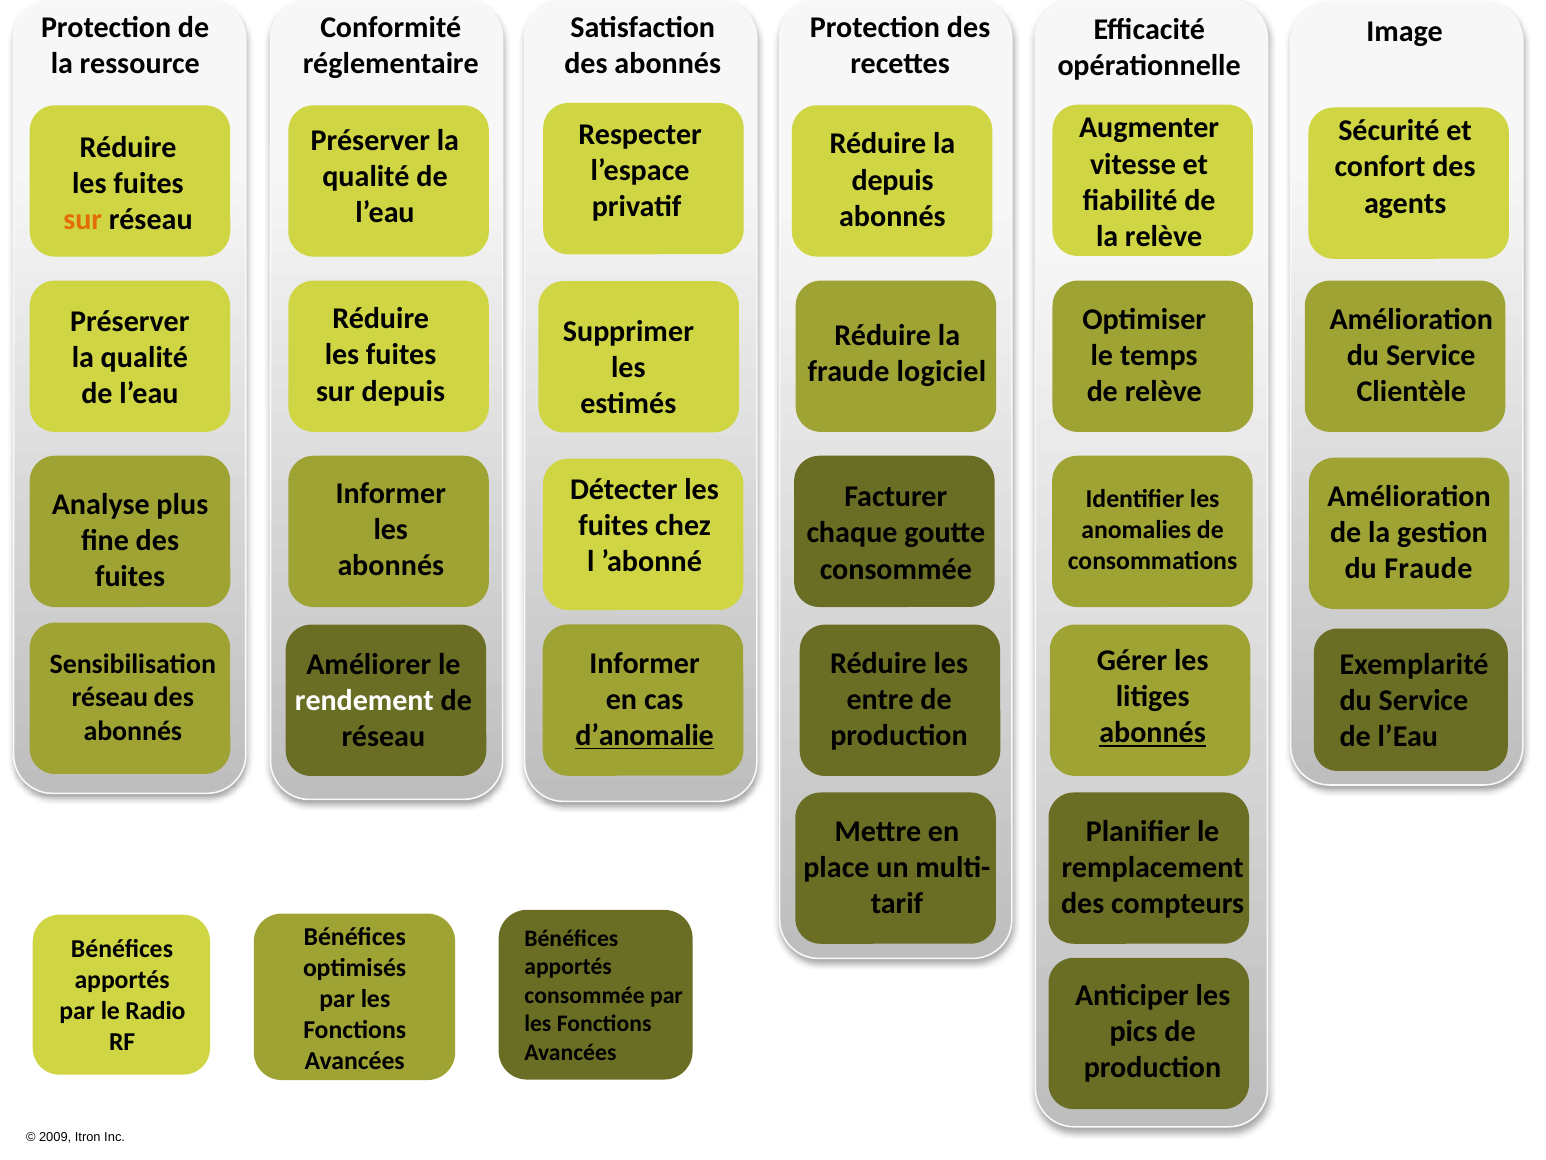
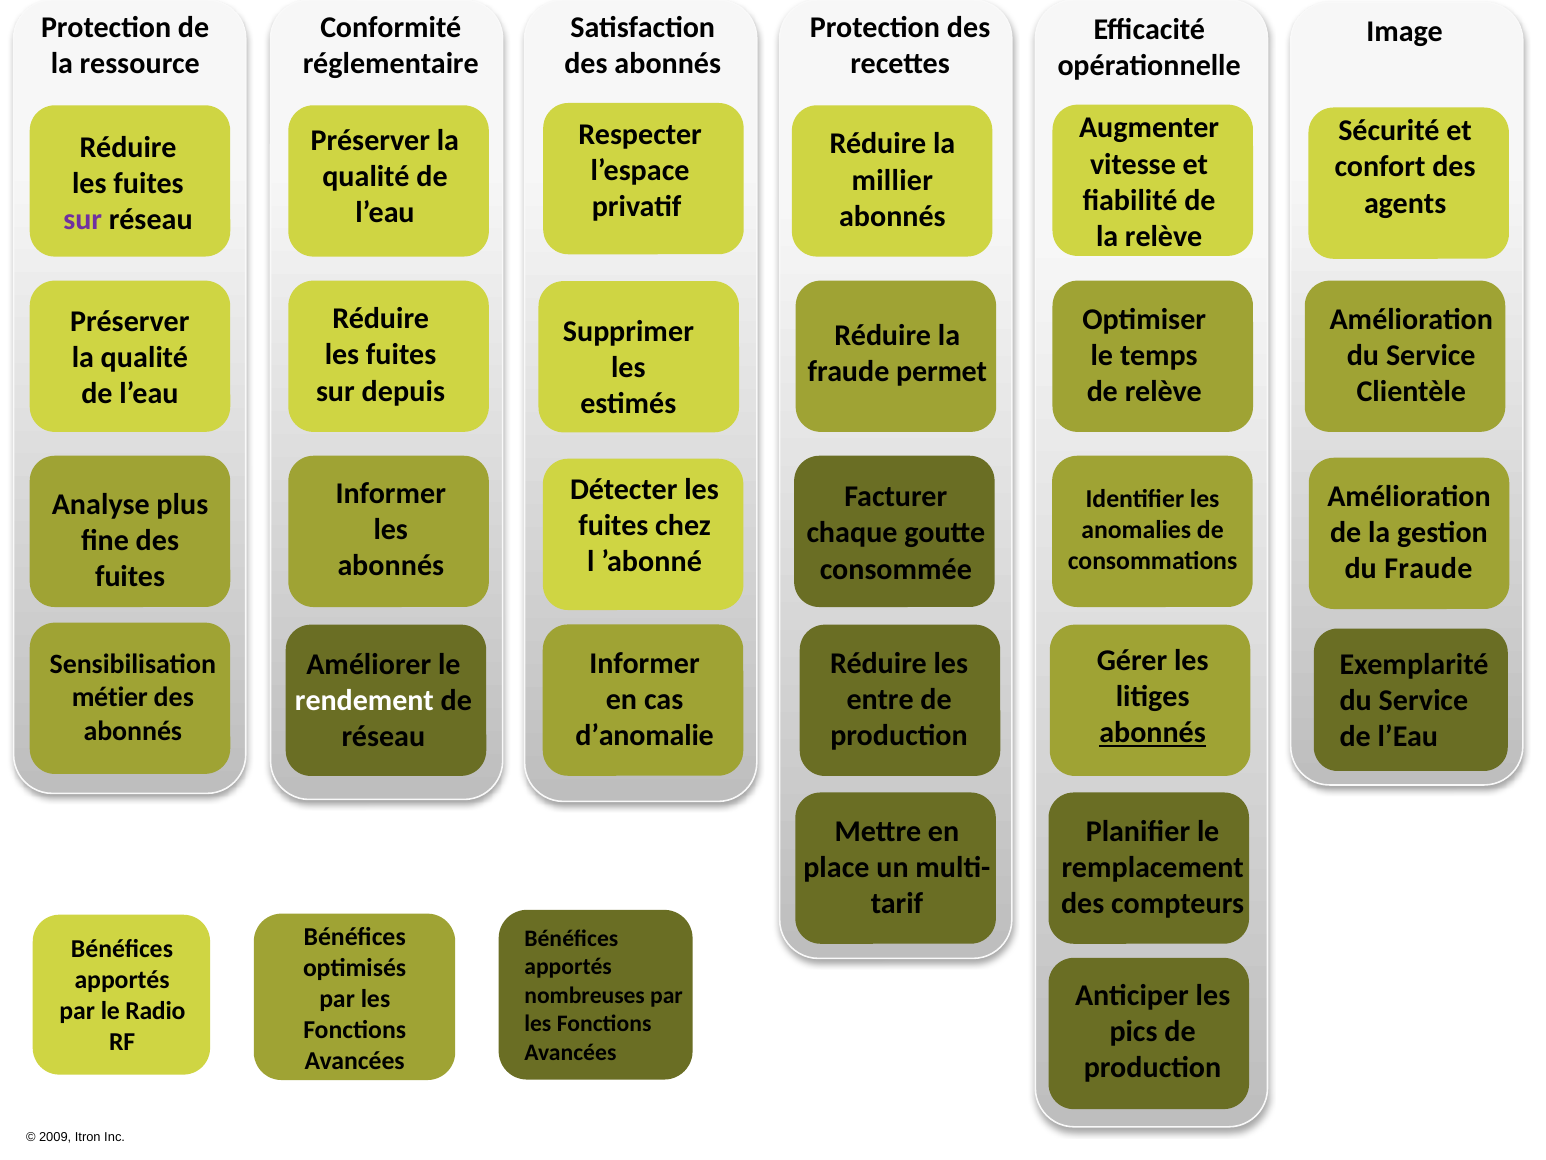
depuis at (893, 180): depuis -> millier
sur at (83, 220) colour: orange -> purple
logiciel: logiciel -> permet
réseau at (110, 697): réseau -> métier
d’anomalie underline: present -> none
consommée at (585, 995): consommée -> nombreuses
